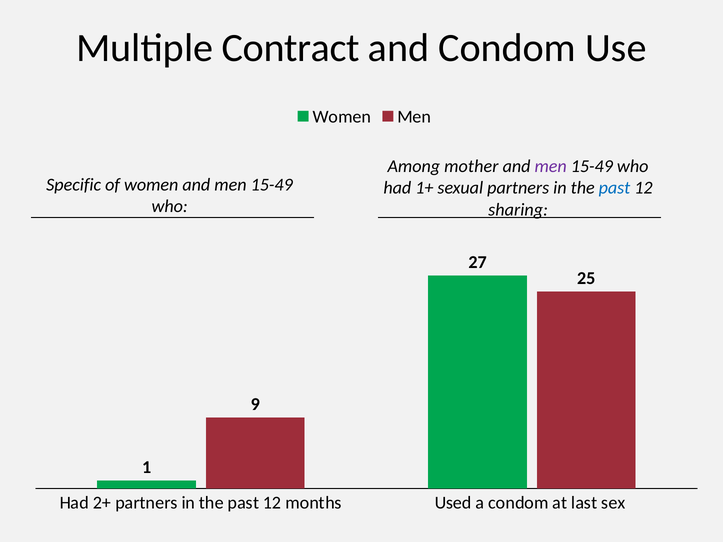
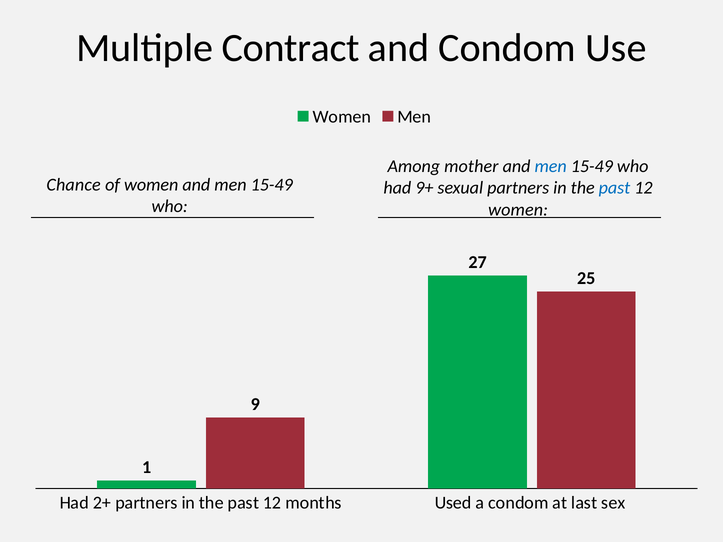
men at (551, 166) colour: purple -> blue
Specific: Specific -> Chance
1+: 1+ -> 9+
sharing at (518, 210): sharing -> women
